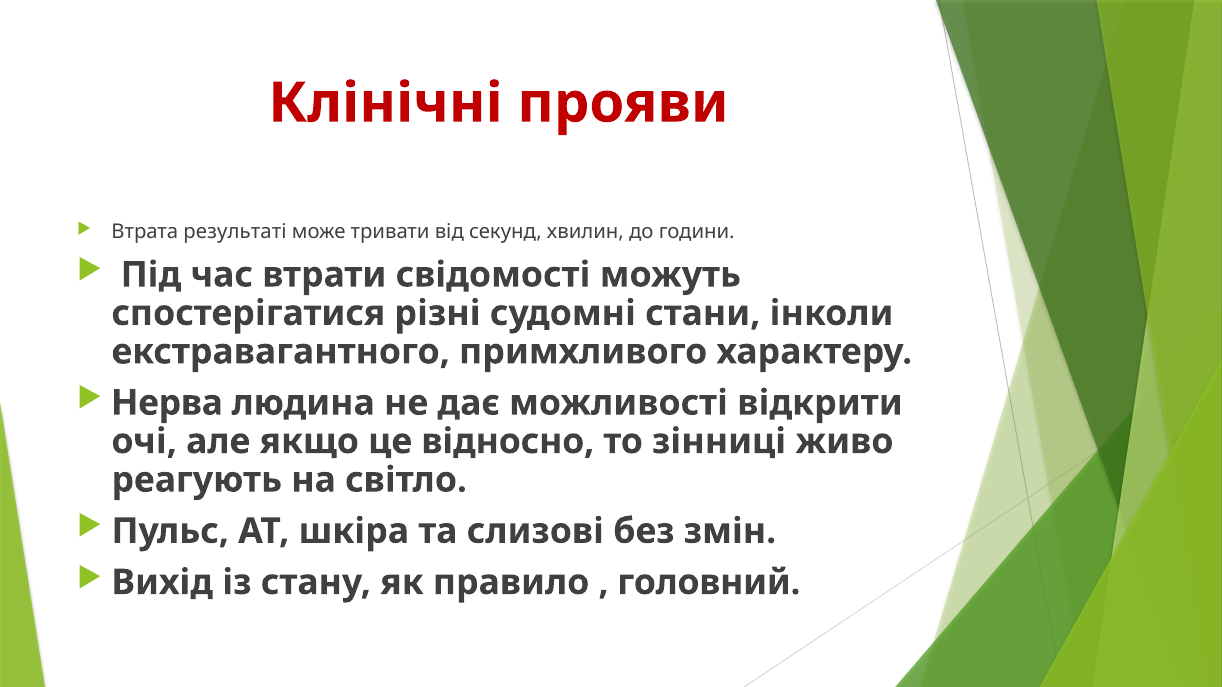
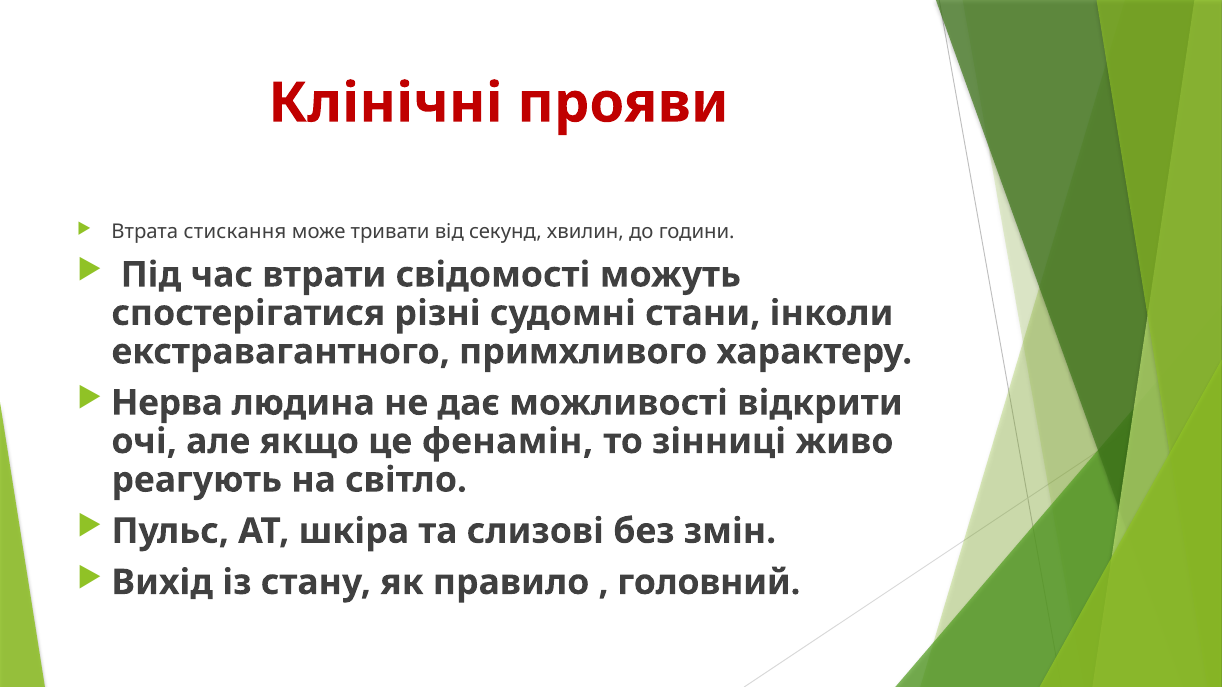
результаті: результаті -> стискання
відносно: відносно -> фенамін
